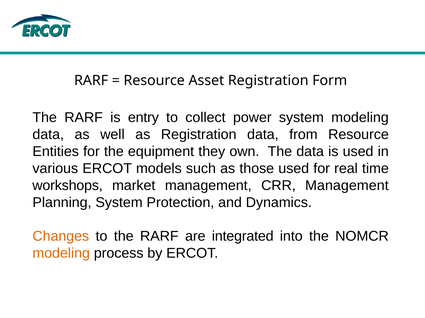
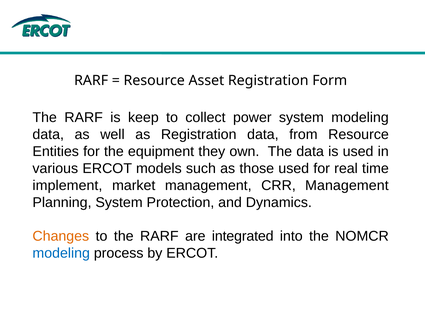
entry: entry -> keep
workshops: workshops -> implement
modeling at (61, 254) colour: orange -> blue
